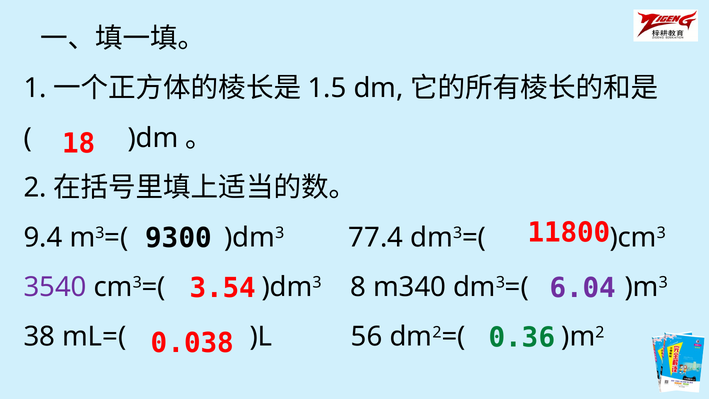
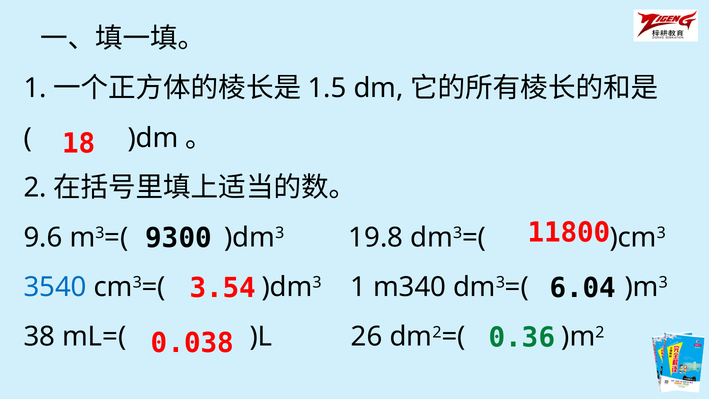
9.4: 9.4 -> 9.6
77.4: 77.4 -> 19.8
6.04 colour: purple -> black
3540 colour: purple -> blue
)dm3 8: 8 -> 1
56: 56 -> 26
